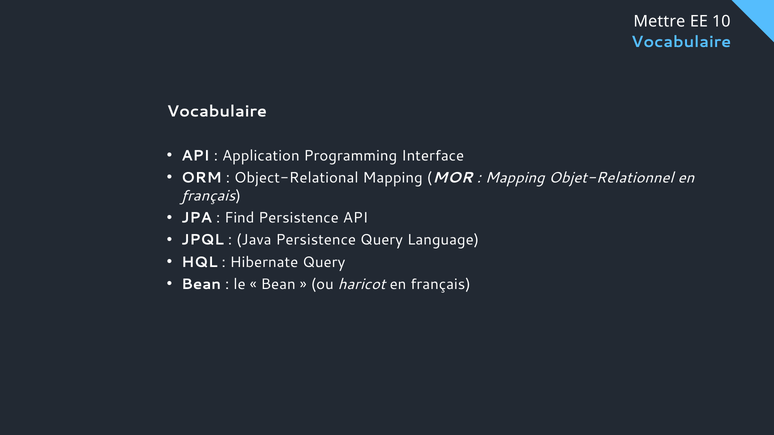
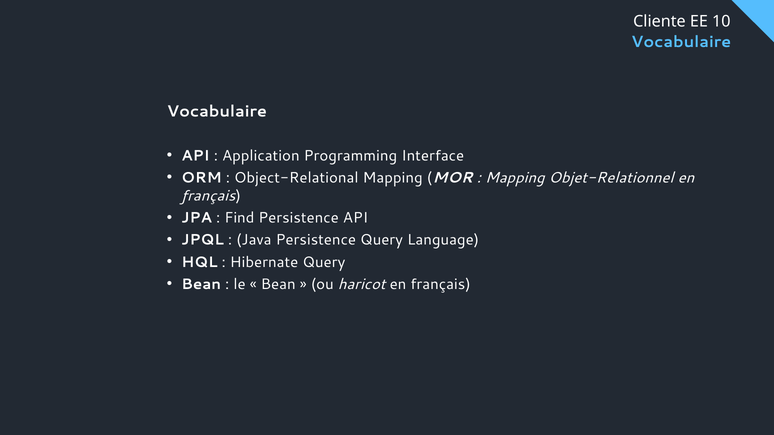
Mettre: Mettre -> Cliente
